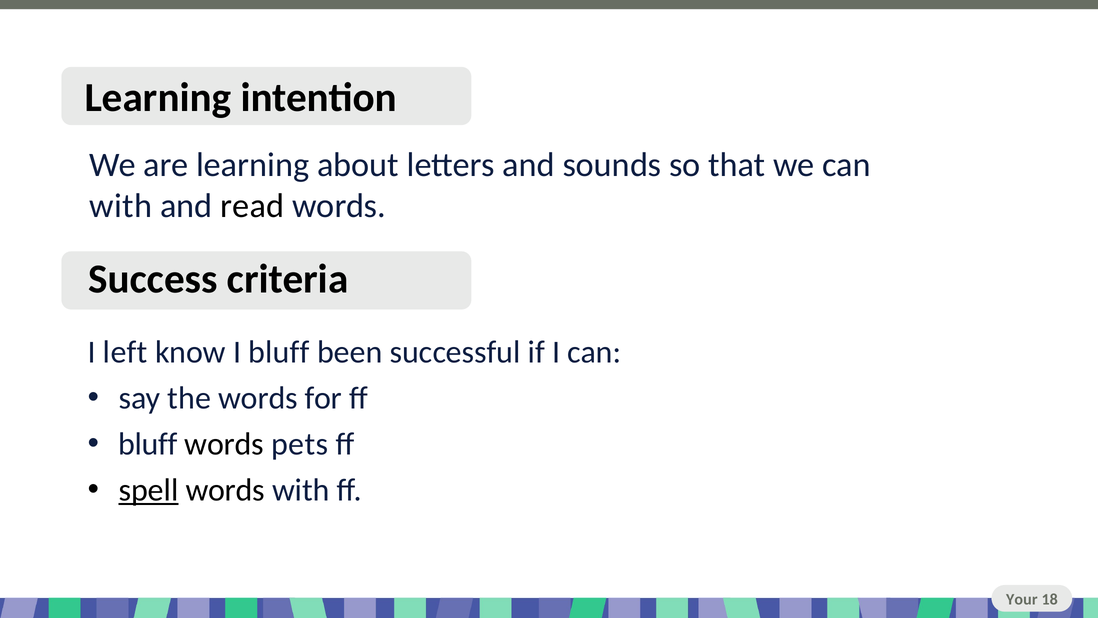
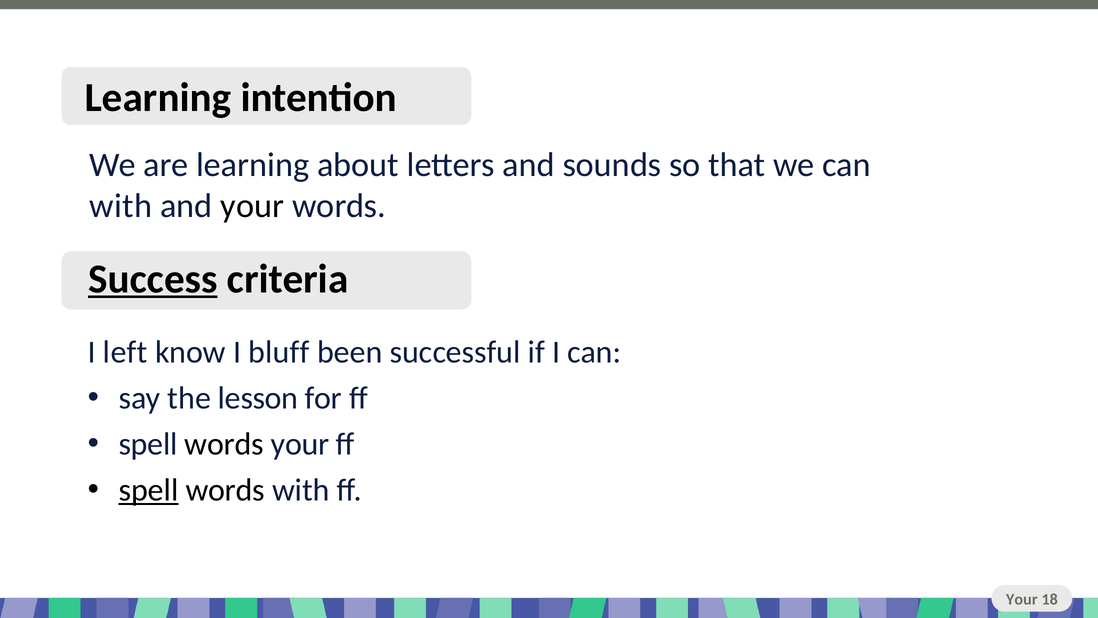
and read: read -> your
Success underline: none -> present
the words: words -> lesson
bluff at (148, 444): bluff -> spell
words pets: pets -> your
